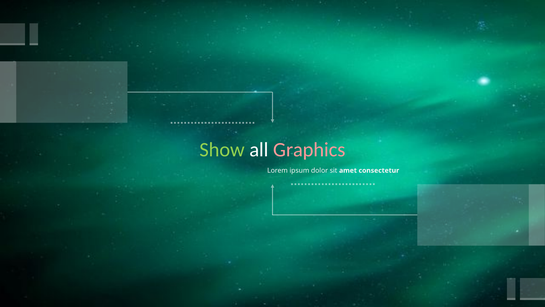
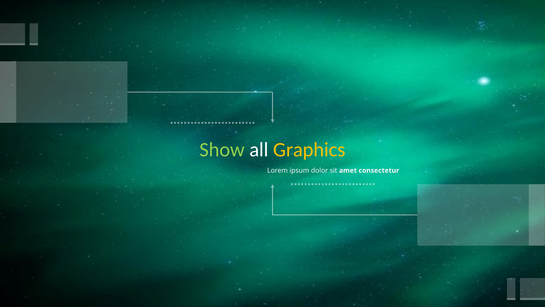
Graphics colour: pink -> yellow
